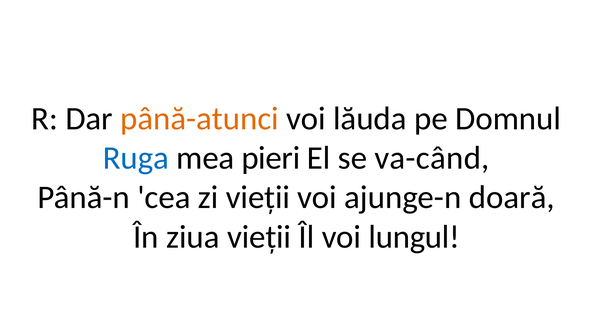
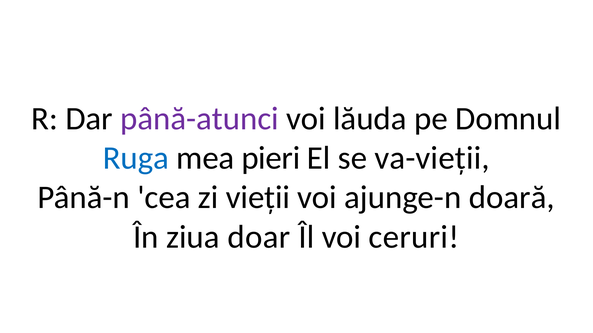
până-atunci colour: orange -> purple
va-când: va-când -> va-vieții
ziua vieții: vieții -> doar
lungul: lungul -> ceruri
